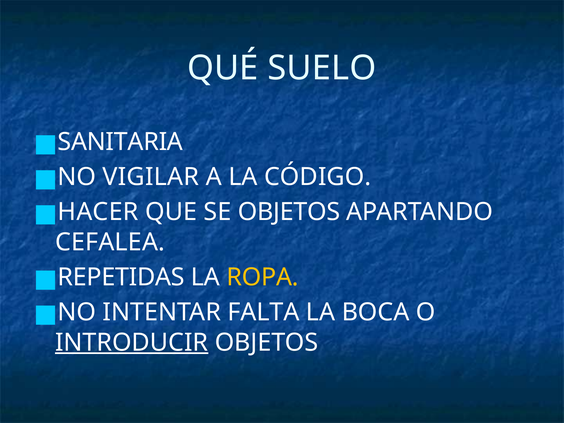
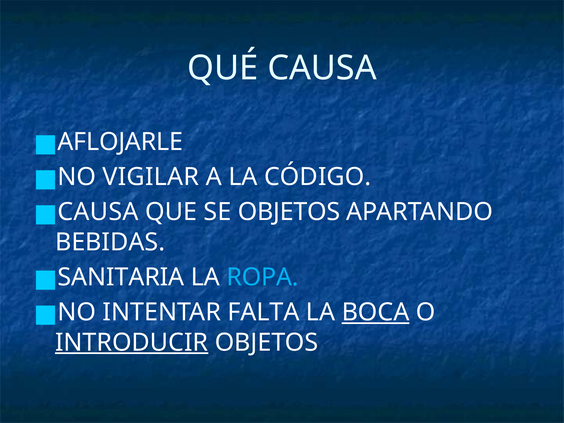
QUÉ SUELO: SUELO -> CAUSA
SANITARIA: SANITARIA -> AFLOJARLE
HACER at (98, 212): HACER -> CAUSA
CEFALEA: CEFALEA -> BEBIDAS
REPETIDAS: REPETIDAS -> SANITARIA
ROPA colour: yellow -> light blue
BOCA underline: none -> present
